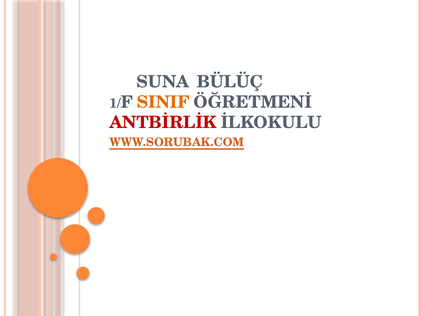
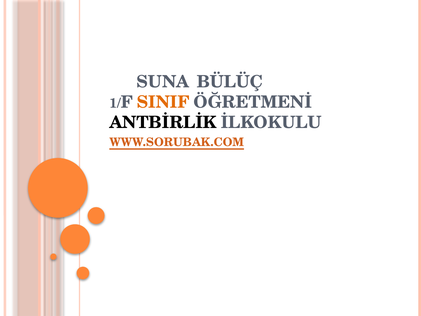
ANTBİRLİK colour: red -> black
